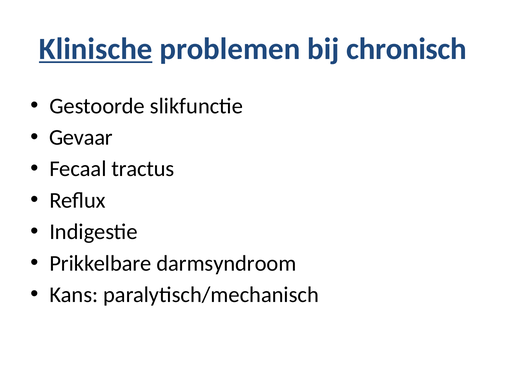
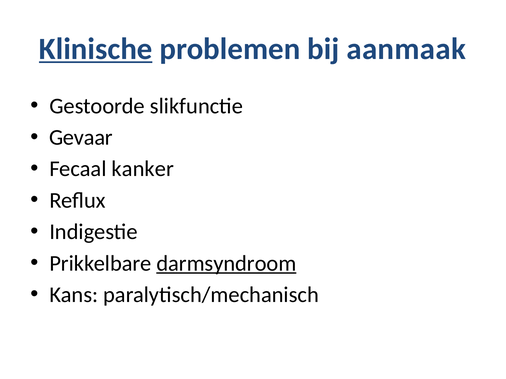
chronisch: chronisch -> aanmaak
tractus: tractus -> kanker
darmsyndroom underline: none -> present
